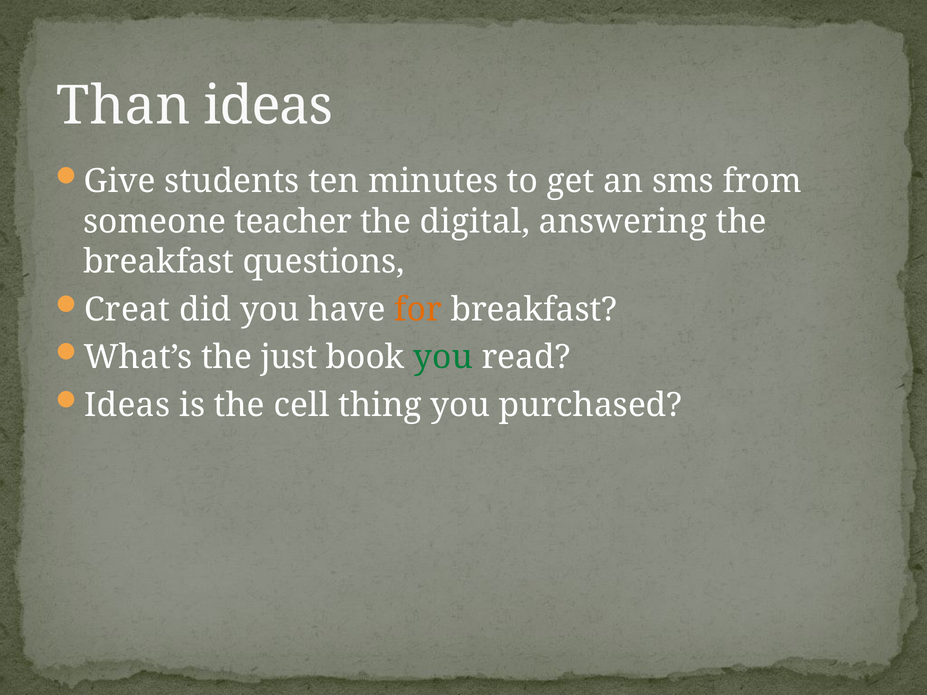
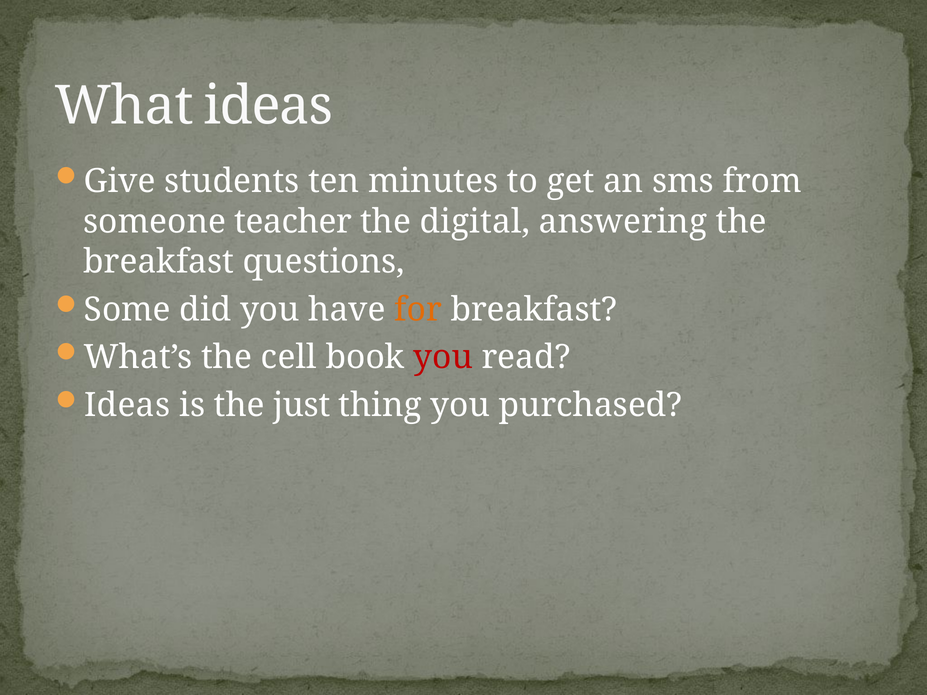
Than: Than -> What
Creat: Creat -> Some
just: just -> cell
you at (443, 358) colour: green -> red
cell: cell -> just
